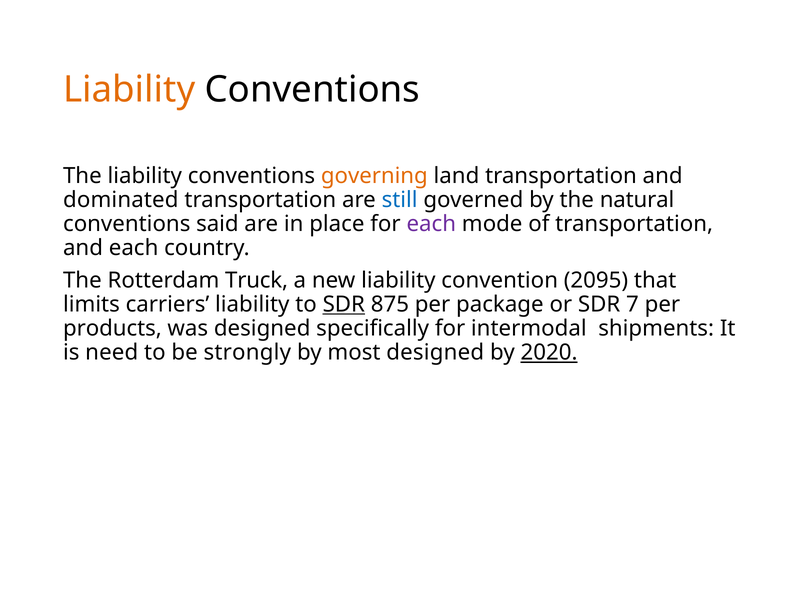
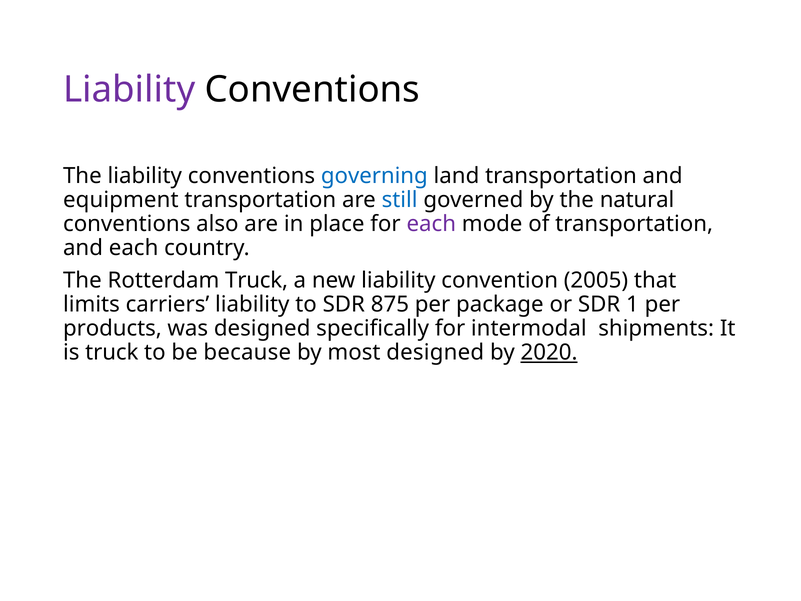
Liability at (129, 90) colour: orange -> purple
governing colour: orange -> blue
dominated: dominated -> equipment
said: said -> also
2095: 2095 -> 2005
SDR at (344, 304) underline: present -> none
7: 7 -> 1
is need: need -> truck
strongly: strongly -> because
